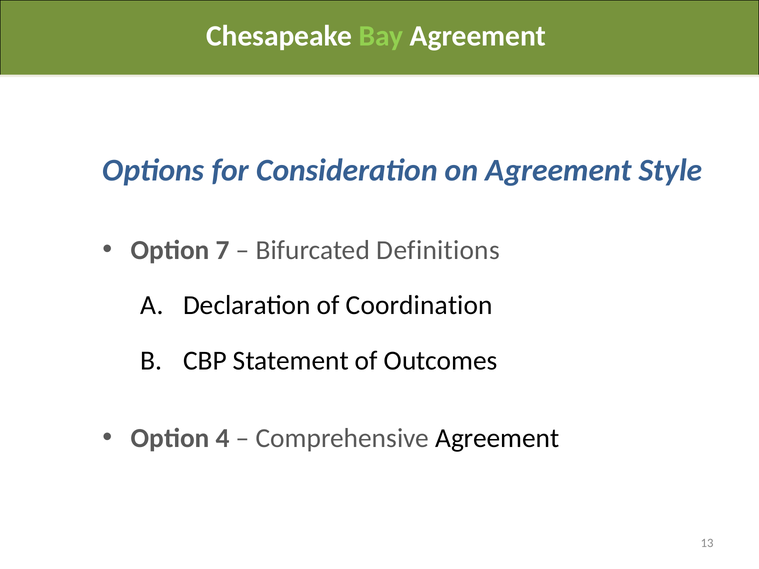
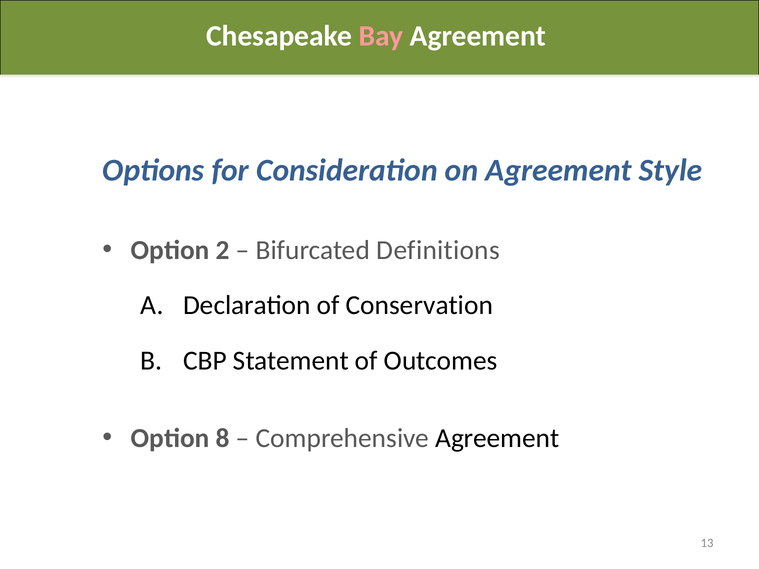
Bay colour: light green -> pink
7: 7 -> 2
Coordination: Coordination -> Conservation
4: 4 -> 8
